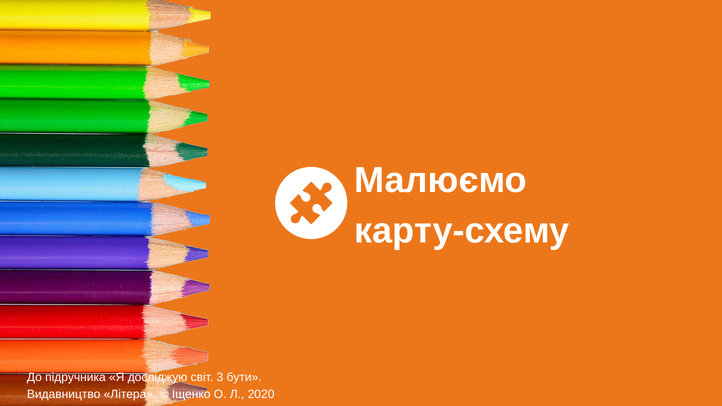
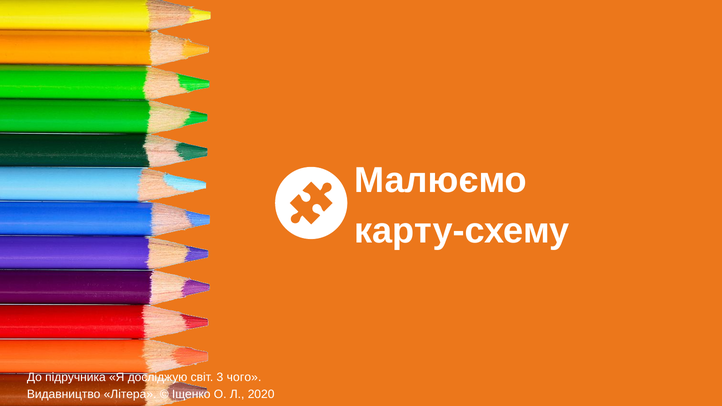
бути: бути -> чого
